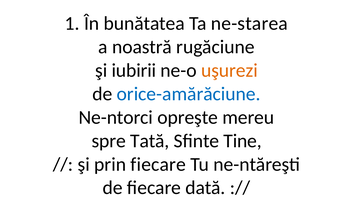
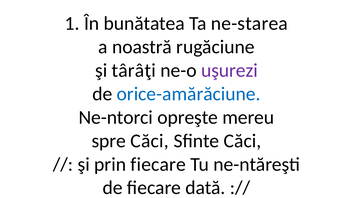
iubirii: iubirii -> târâţi
uşurezi colour: orange -> purple
spre Tată: Tată -> Căci
Sfinte Tine: Tine -> Căci
